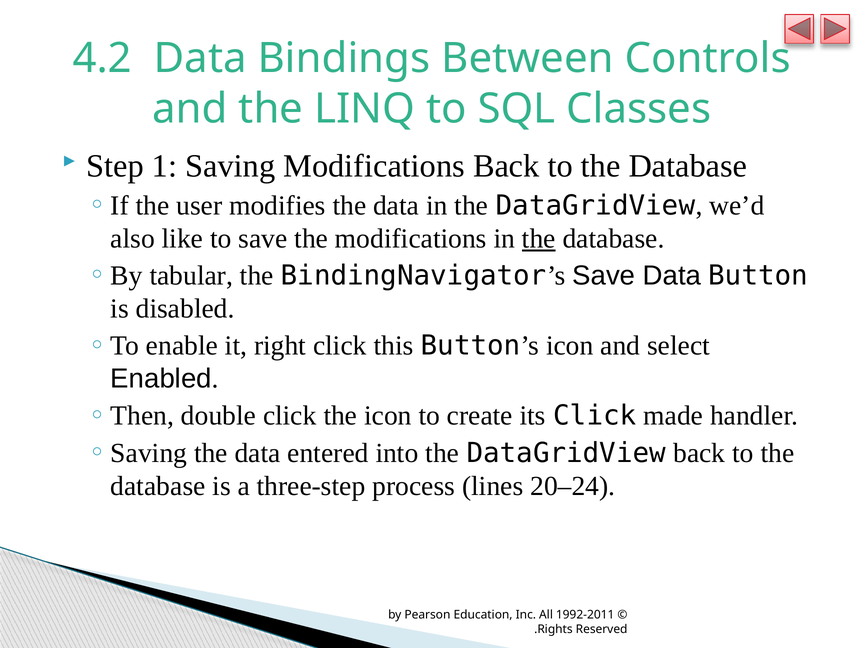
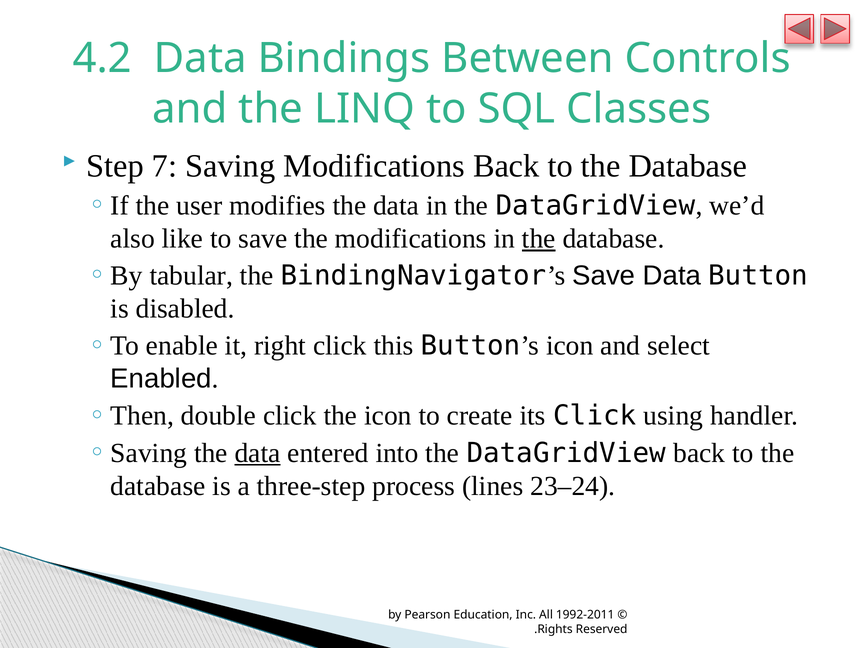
1: 1 -> 7
made: made -> using
data at (258, 453) underline: none -> present
20–24: 20–24 -> 23–24
